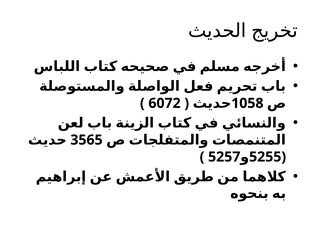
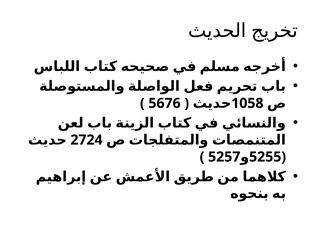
6072: 6072 -> 5676
3565: 3565 -> 2724
